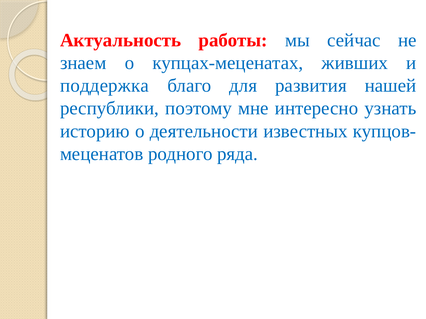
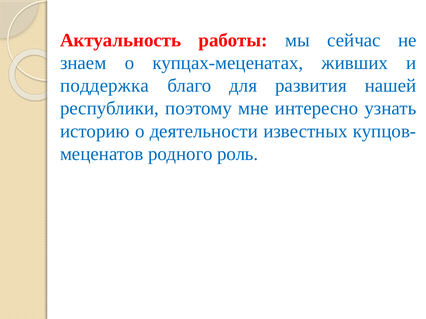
ряда: ряда -> роль
